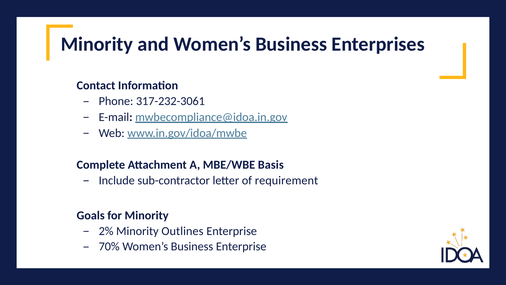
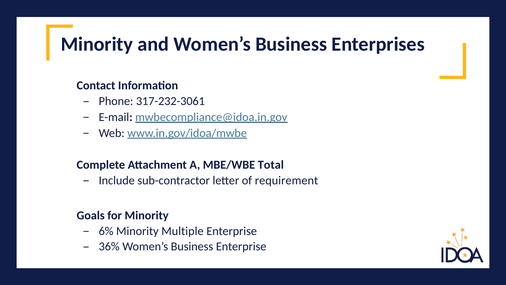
Basis: Basis -> Total
2%: 2% -> 6%
Outlines: Outlines -> Multiple
70%: 70% -> 36%
